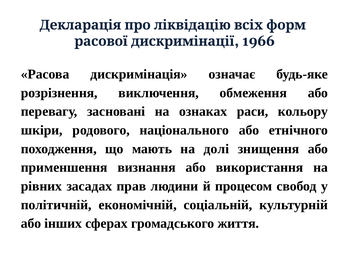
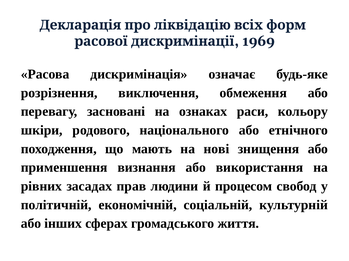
1966: 1966 -> 1969
долі: долі -> нові
